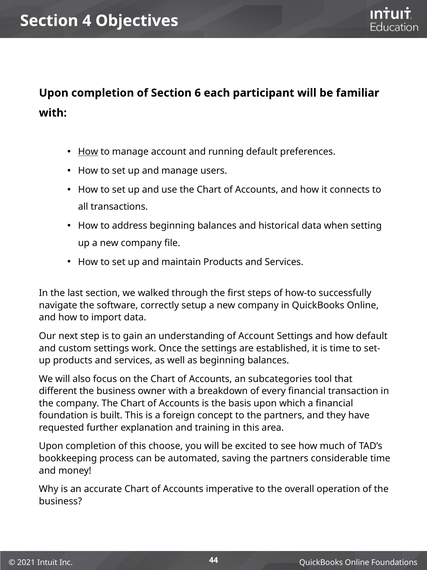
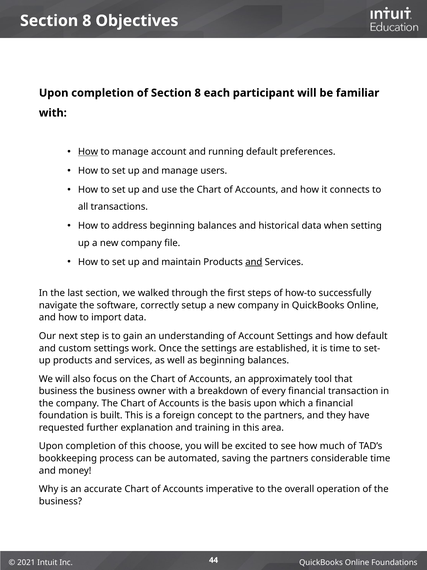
4 at (87, 21): 4 -> 8
of Section 6: 6 -> 8
and at (254, 262) underline: none -> present
subcategories: subcategories -> approximately
different at (58, 391): different -> business
